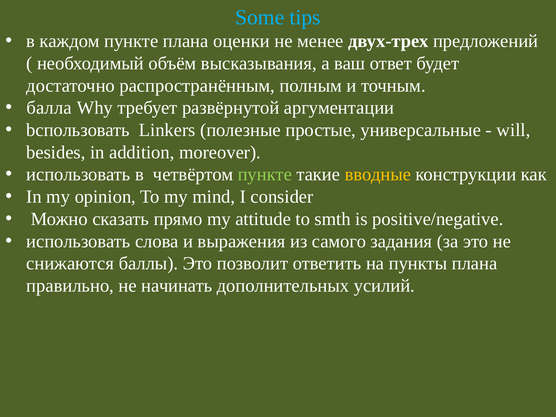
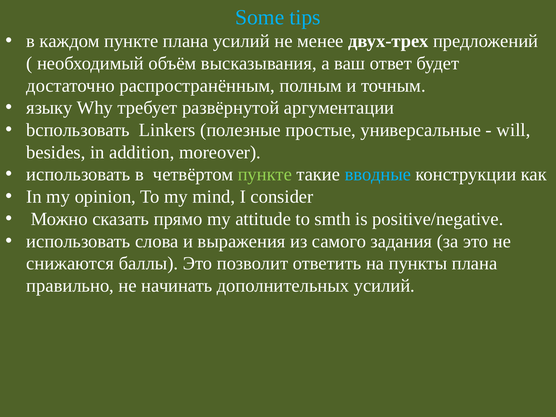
плана оценки: оценки -> усилий
балла: балла -> языку
вводные colour: yellow -> light blue
